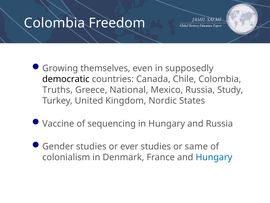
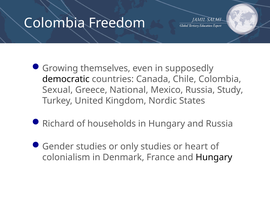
Truths: Truths -> Sexual
Vaccine: Vaccine -> Richard
sequencing: sequencing -> households
ever: ever -> only
same: same -> heart
Hungary at (214, 157) colour: blue -> black
